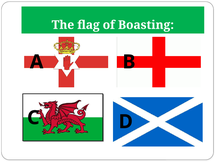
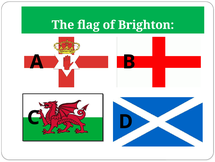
Boasting: Boasting -> Brighton
